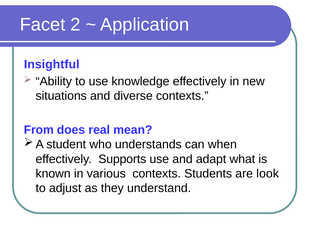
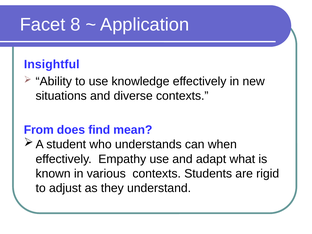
2: 2 -> 8
real: real -> find
Supports: Supports -> Empathy
look: look -> rigid
